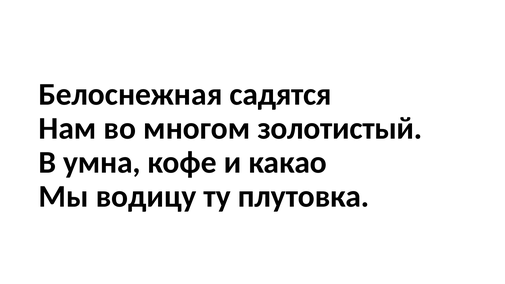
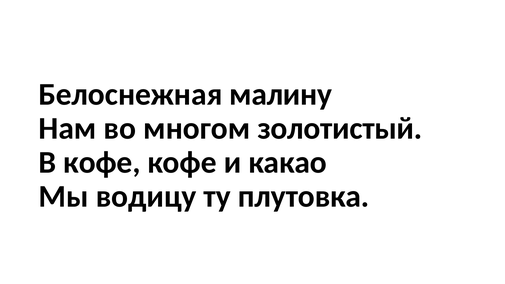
садятся: садятся -> малину
В умна: умна -> кофе
